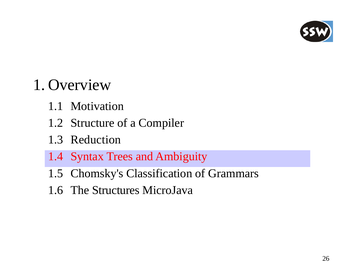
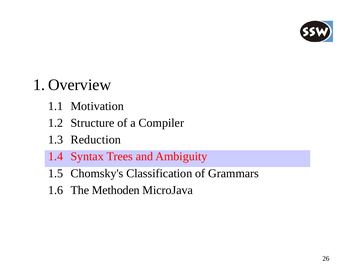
Structures: Structures -> Methoden
